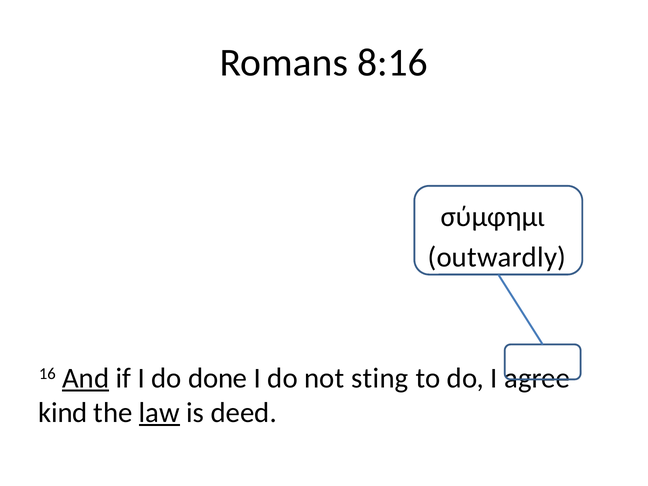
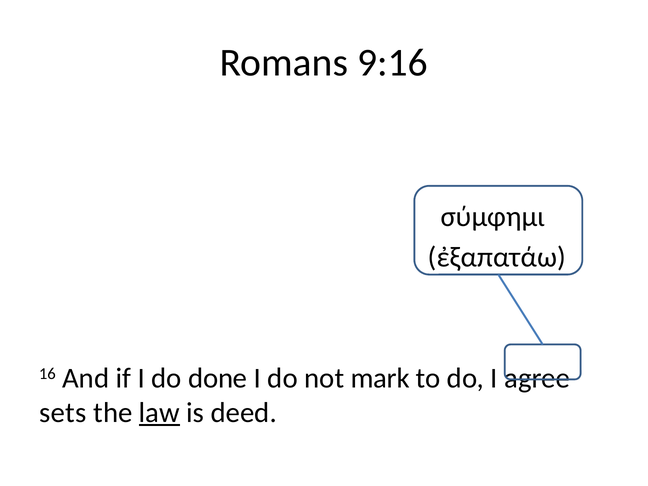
8:16: 8:16 -> 9:16
outwardly: outwardly -> ἐξαπατάω
And underline: present -> none
sting: sting -> mark
kind: kind -> sets
